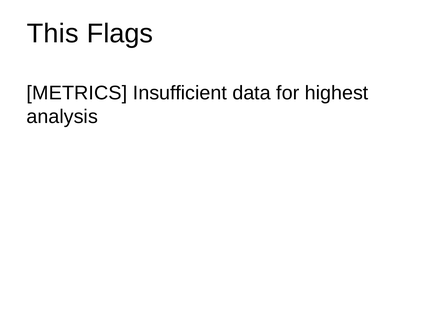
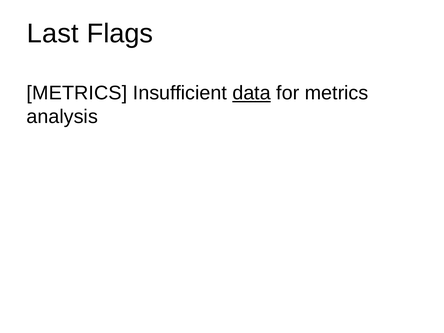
This: This -> Last
data underline: none -> present
for highest: highest -> metrics
